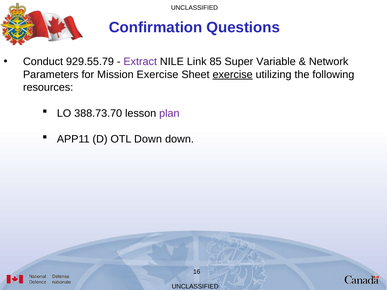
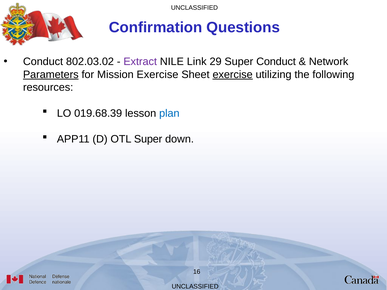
929.55.79: 929.55.79 -> 802.03.02
85: 85 -> 29
Super Variable: Variable -> Conduct
Parameters underline: none -> present
388.73.70: 388.73.70 -> 019.68.39
plan colour: purple -> blue
OTL Down: Down -> Super
